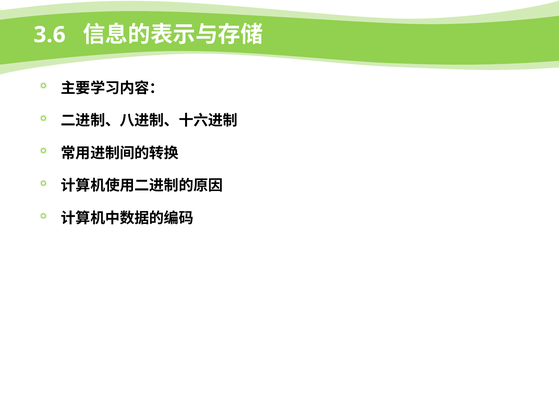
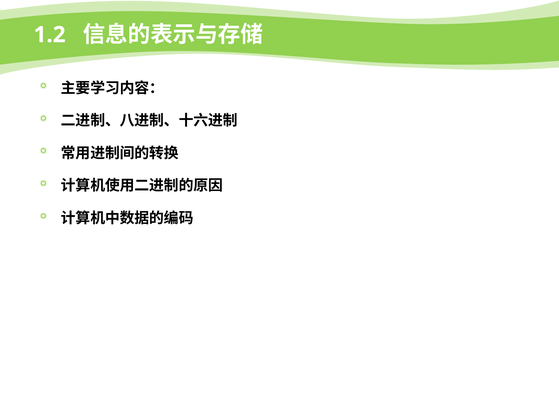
3.6: 3.6 -> 1.2
